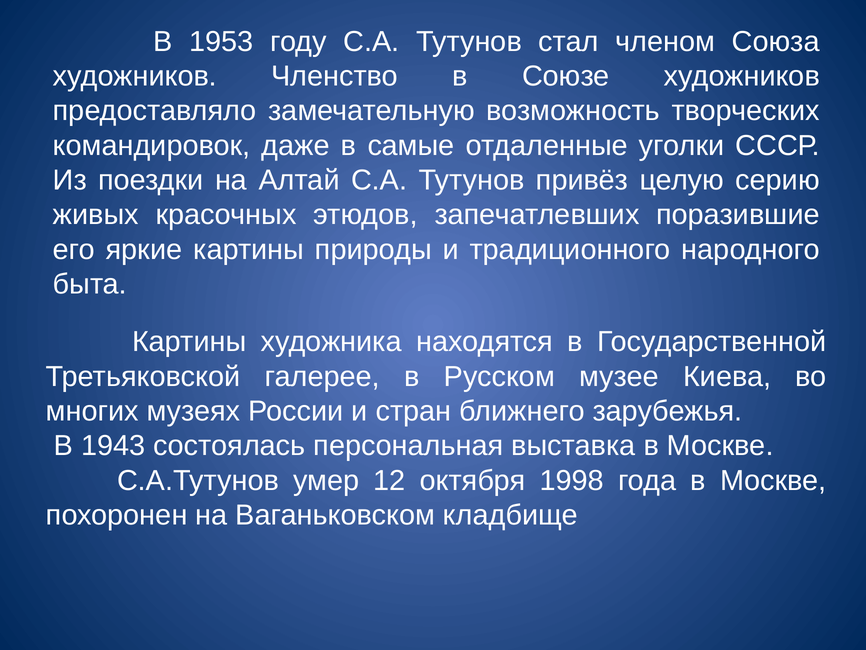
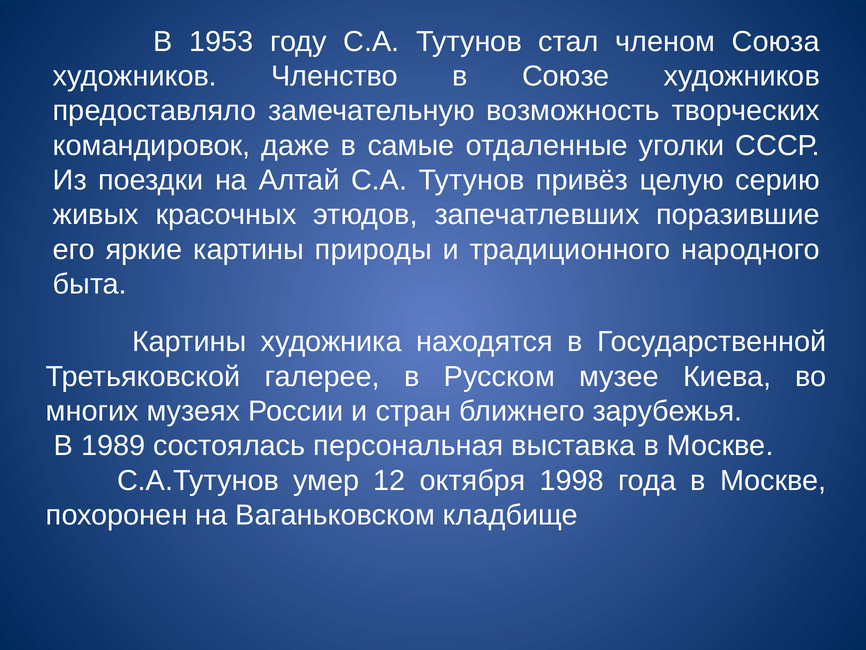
1943: 1943 -> 1989
